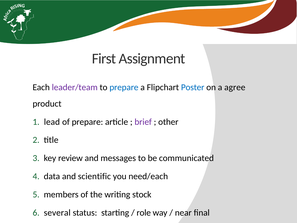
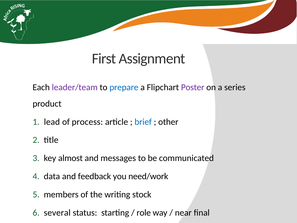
Poster colour: blue -> purple
agree: agree -> series
of prepare: prepare -> process
brief colour: purple -> blue
review: review -> almost
scientific: scientific -> feedback
need/each: need/each -> need/work
